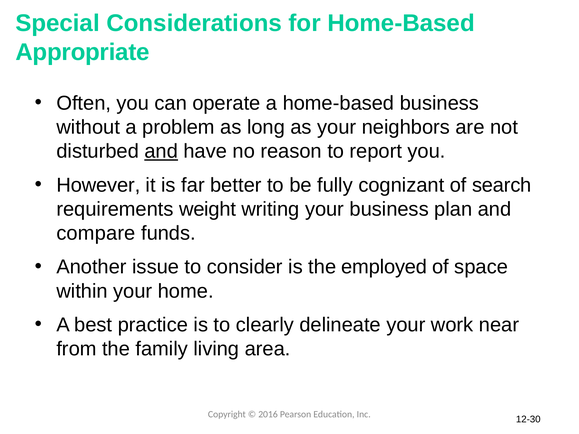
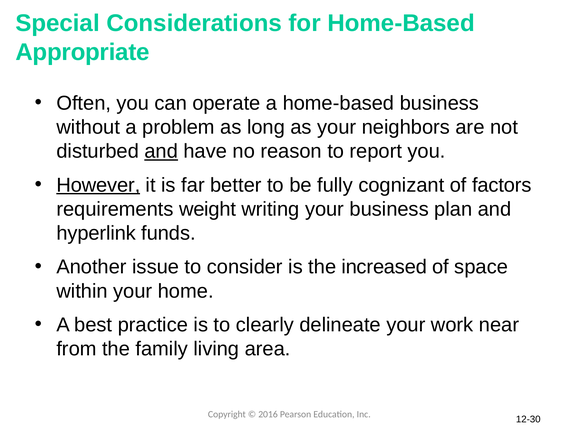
However underline: none -> present
search: search -> factors
compare: compare -> hyperlink
employed: employed -> increased
